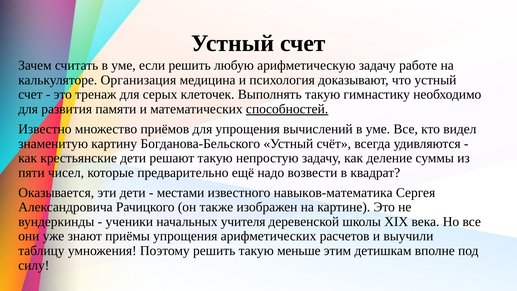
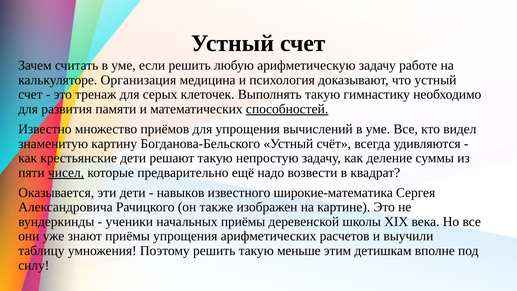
чисел underline: none -> present
местами: местами -> навыков
навыков-математика: навыков-математика -> широкие-математика
начальных учителя: учителя -> приёмы
